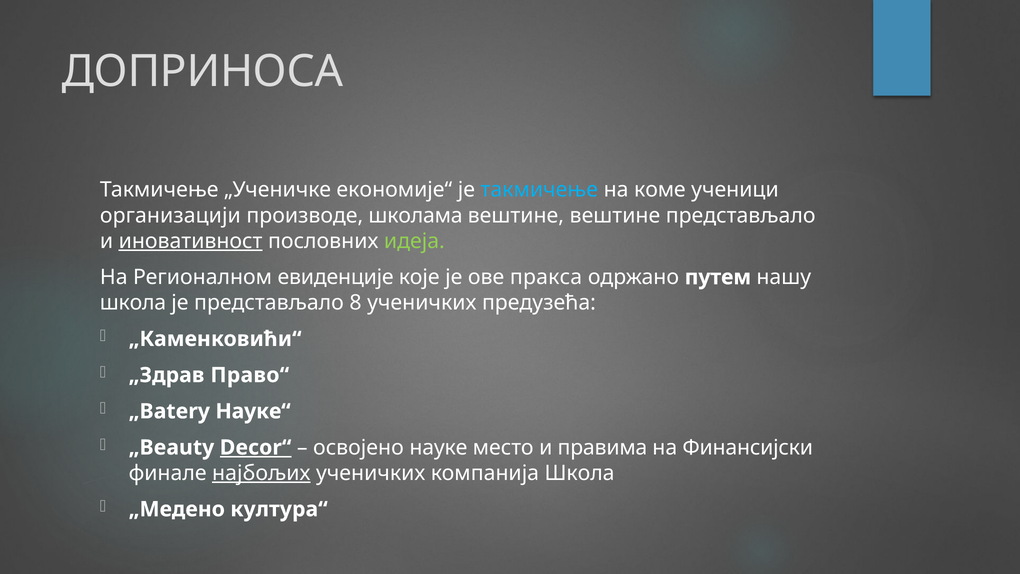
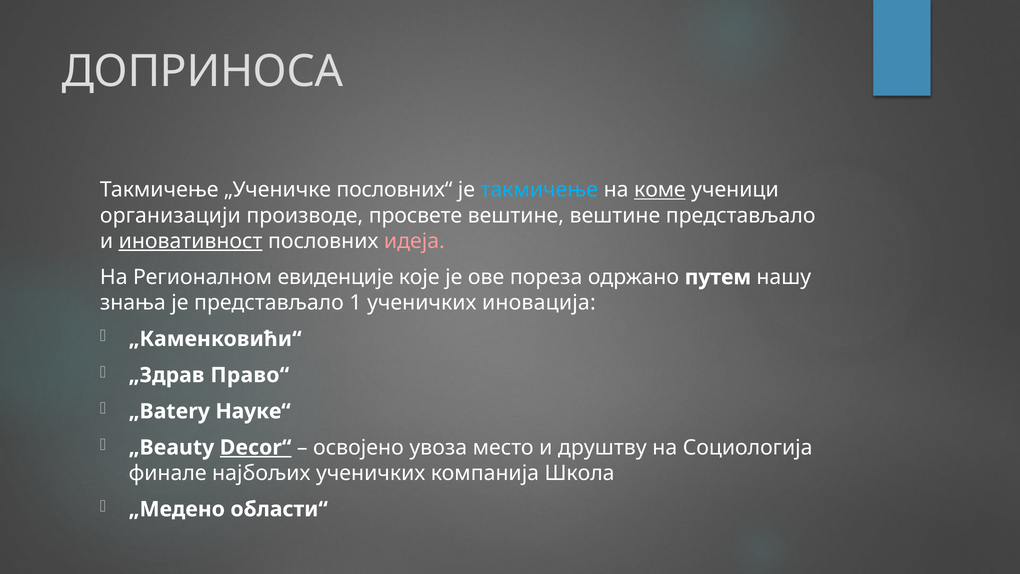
економије“: економије“ -> пословних“
коме underline: none -> present
школама: школама -> просвете
идеја colour: light green -> pink
пракса: пракса -> пореза
школа at (133, 303): школа -> знања
8: 8 -> 1
предузећа: предузећа -> иновација
науке: науке -> увоза
правима: правима -> друштву
Финансијски: Финансијски -> Социологија
најбољих underline: present -> none
култура“: култура“ -> области“
